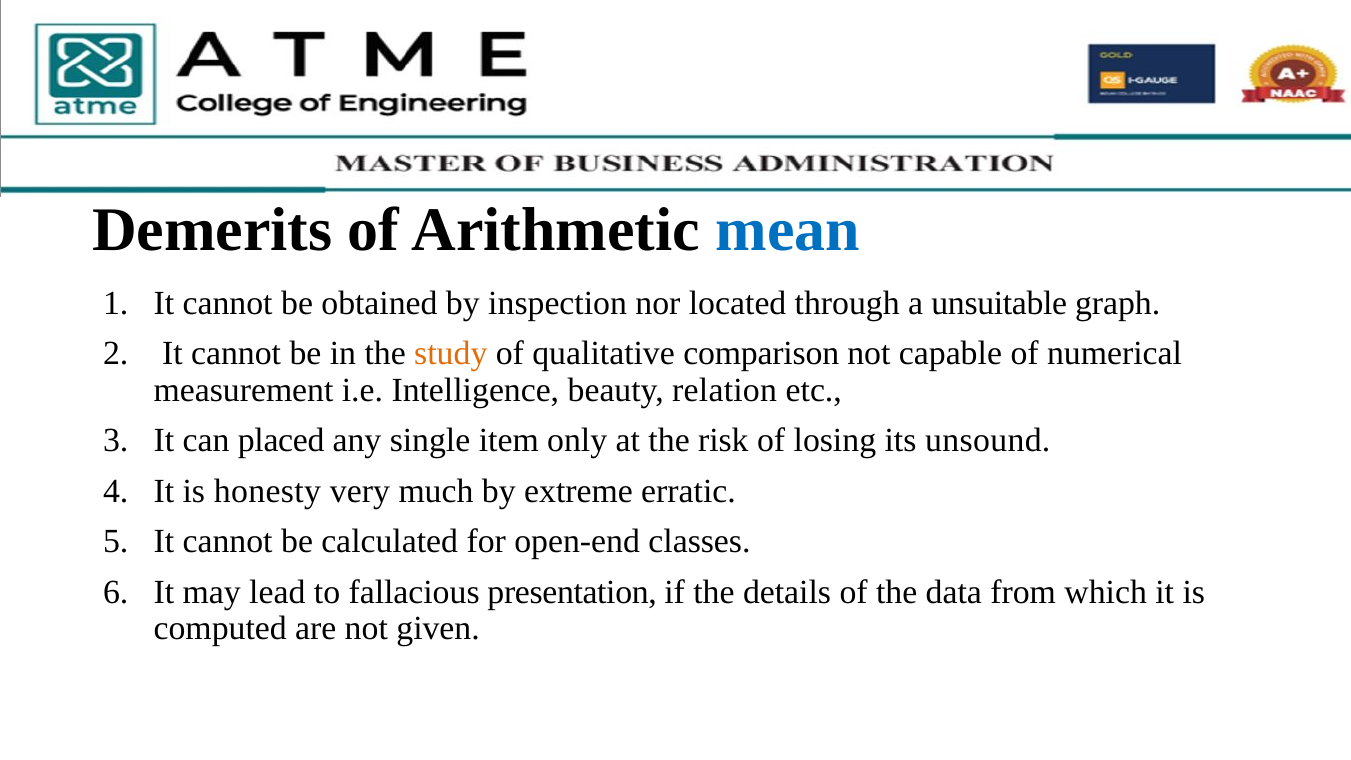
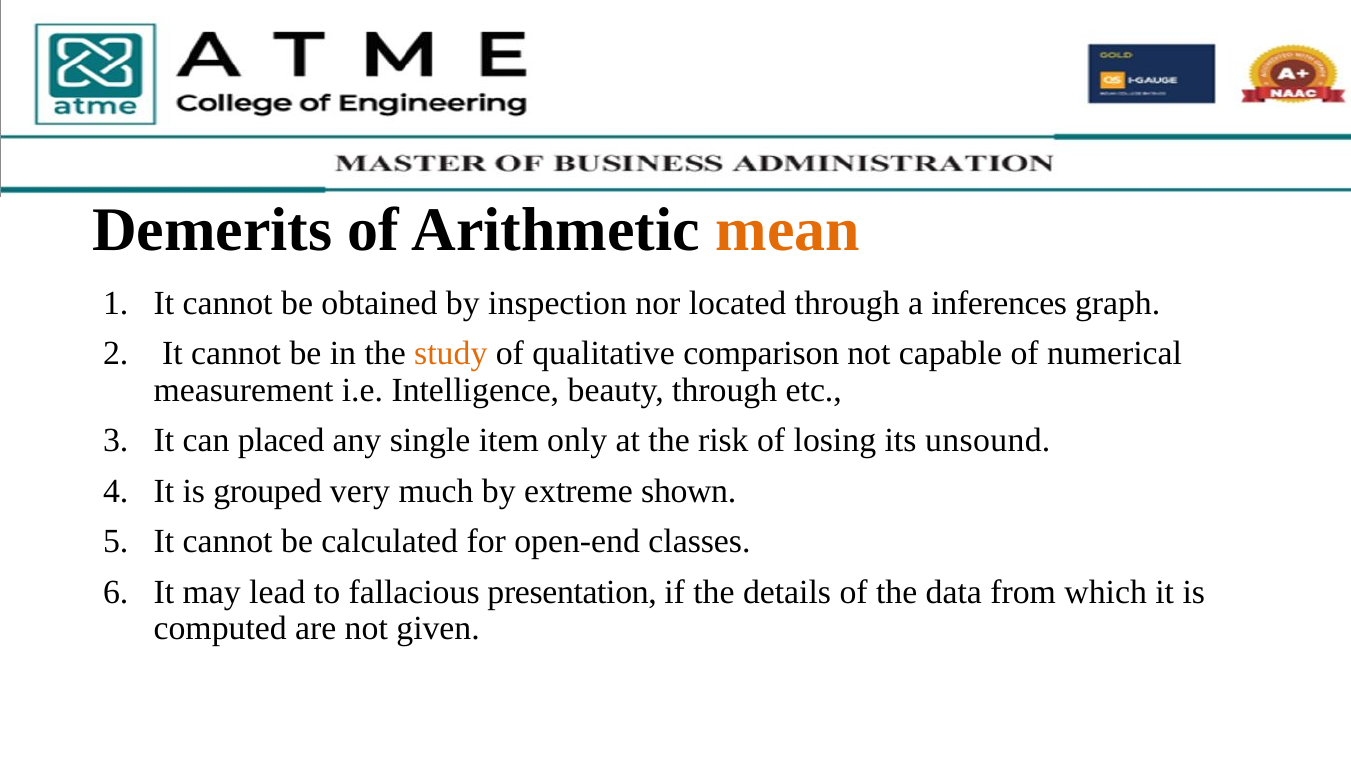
mean colour: blue -> orange
unsuitable: unsuitable -> inferences
beauty relation: relation -> through
honesty: honesty -> grouped
erratic: erratic -> shown
